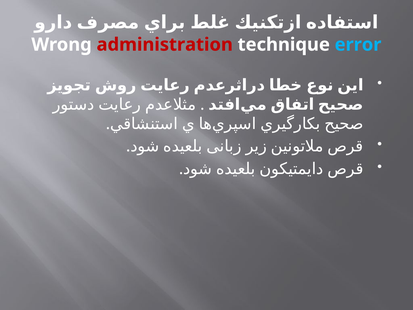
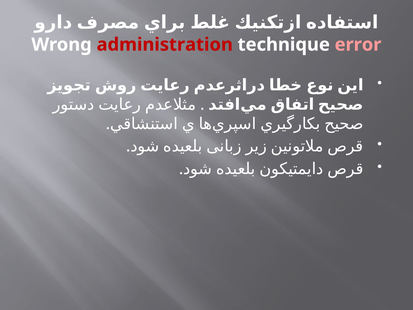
error colour: light blue -> pink
